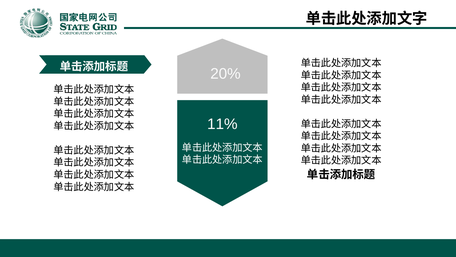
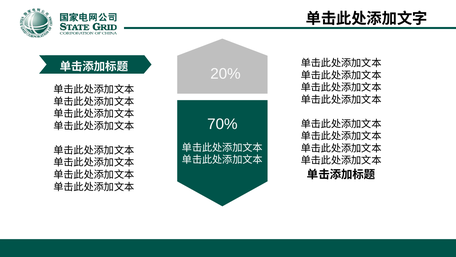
11%: 11% -> 70%
